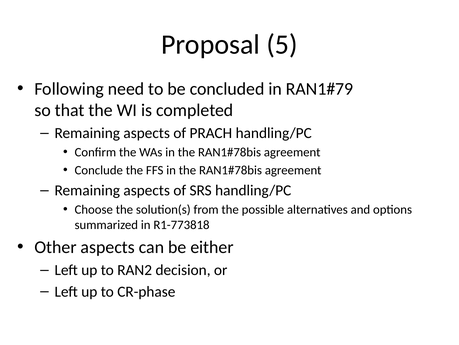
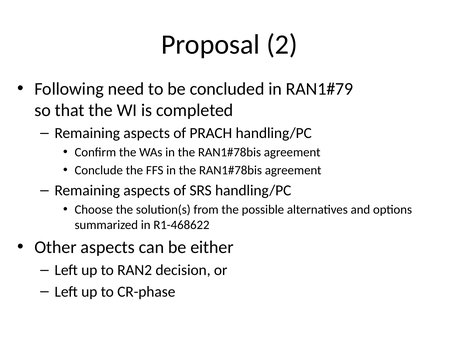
5: 5 -> 2
R1-773818: R1-773818 -> R1-468622
